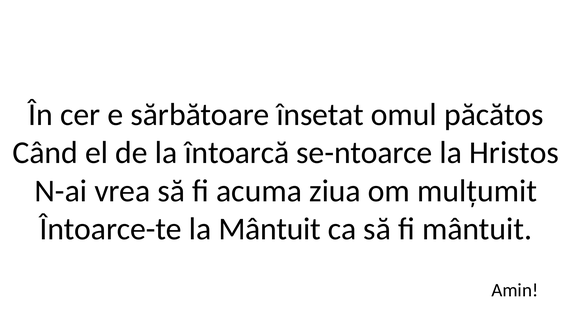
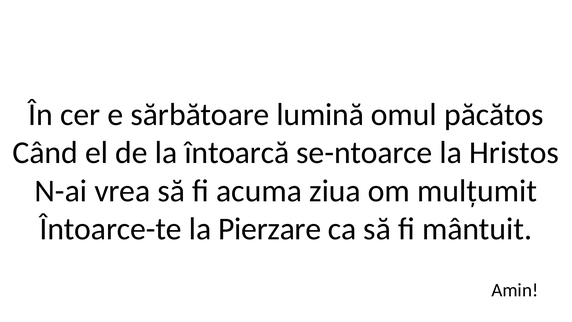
însetat: însetat -> lumină
la Mântuit: Mântuit -> Pierzare
